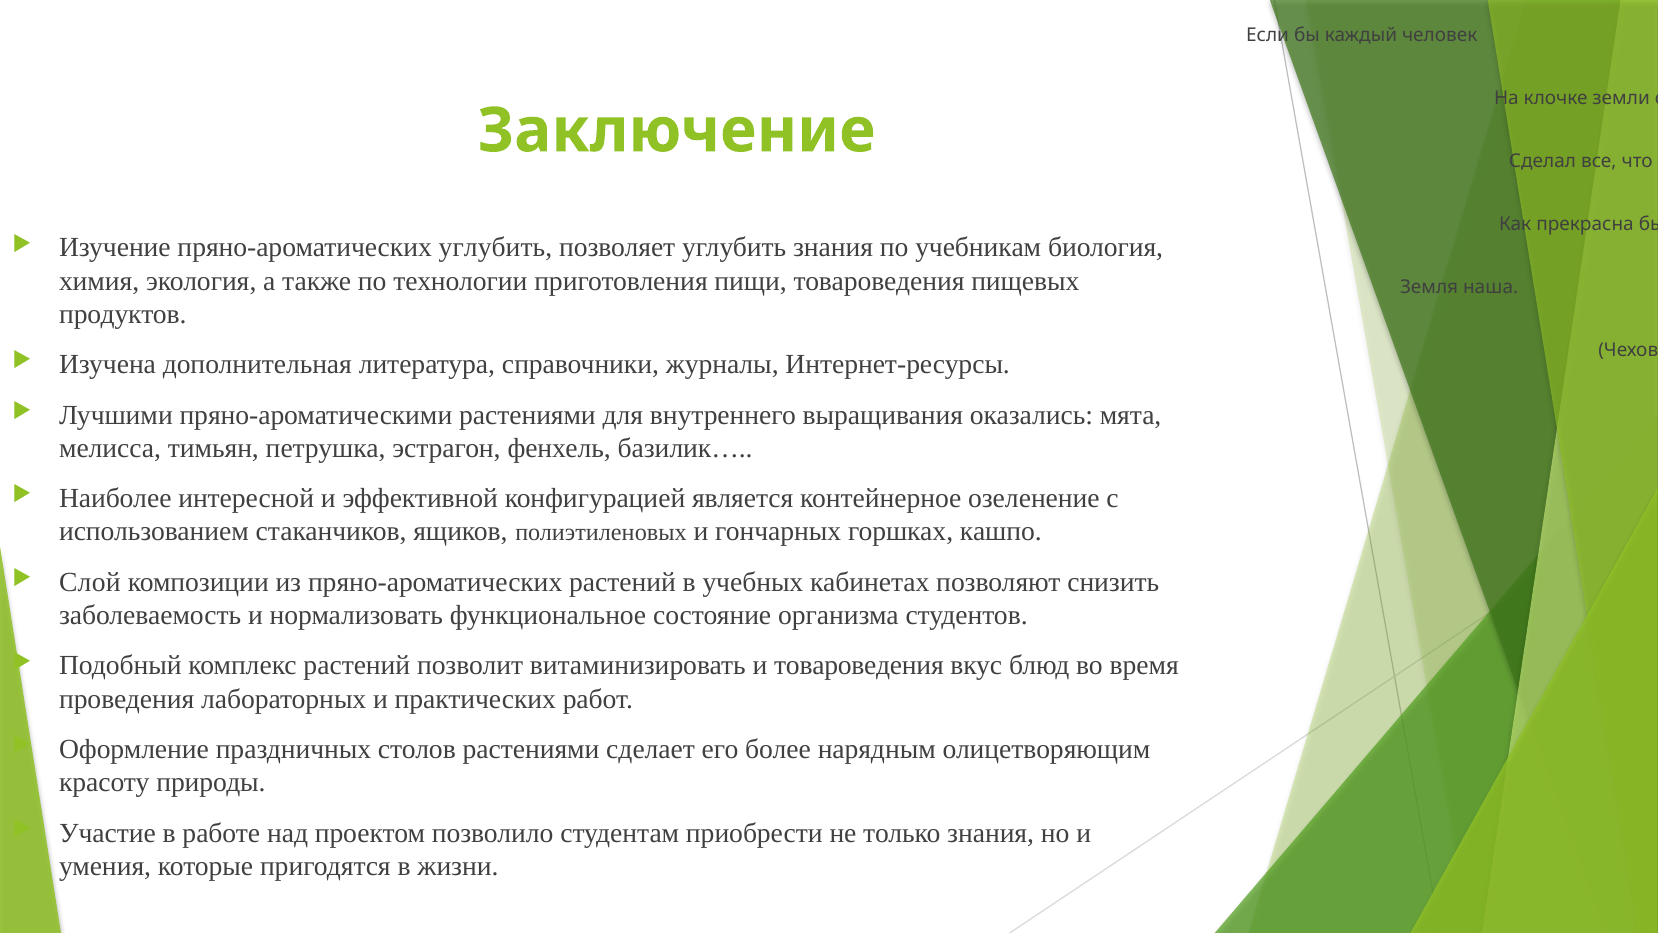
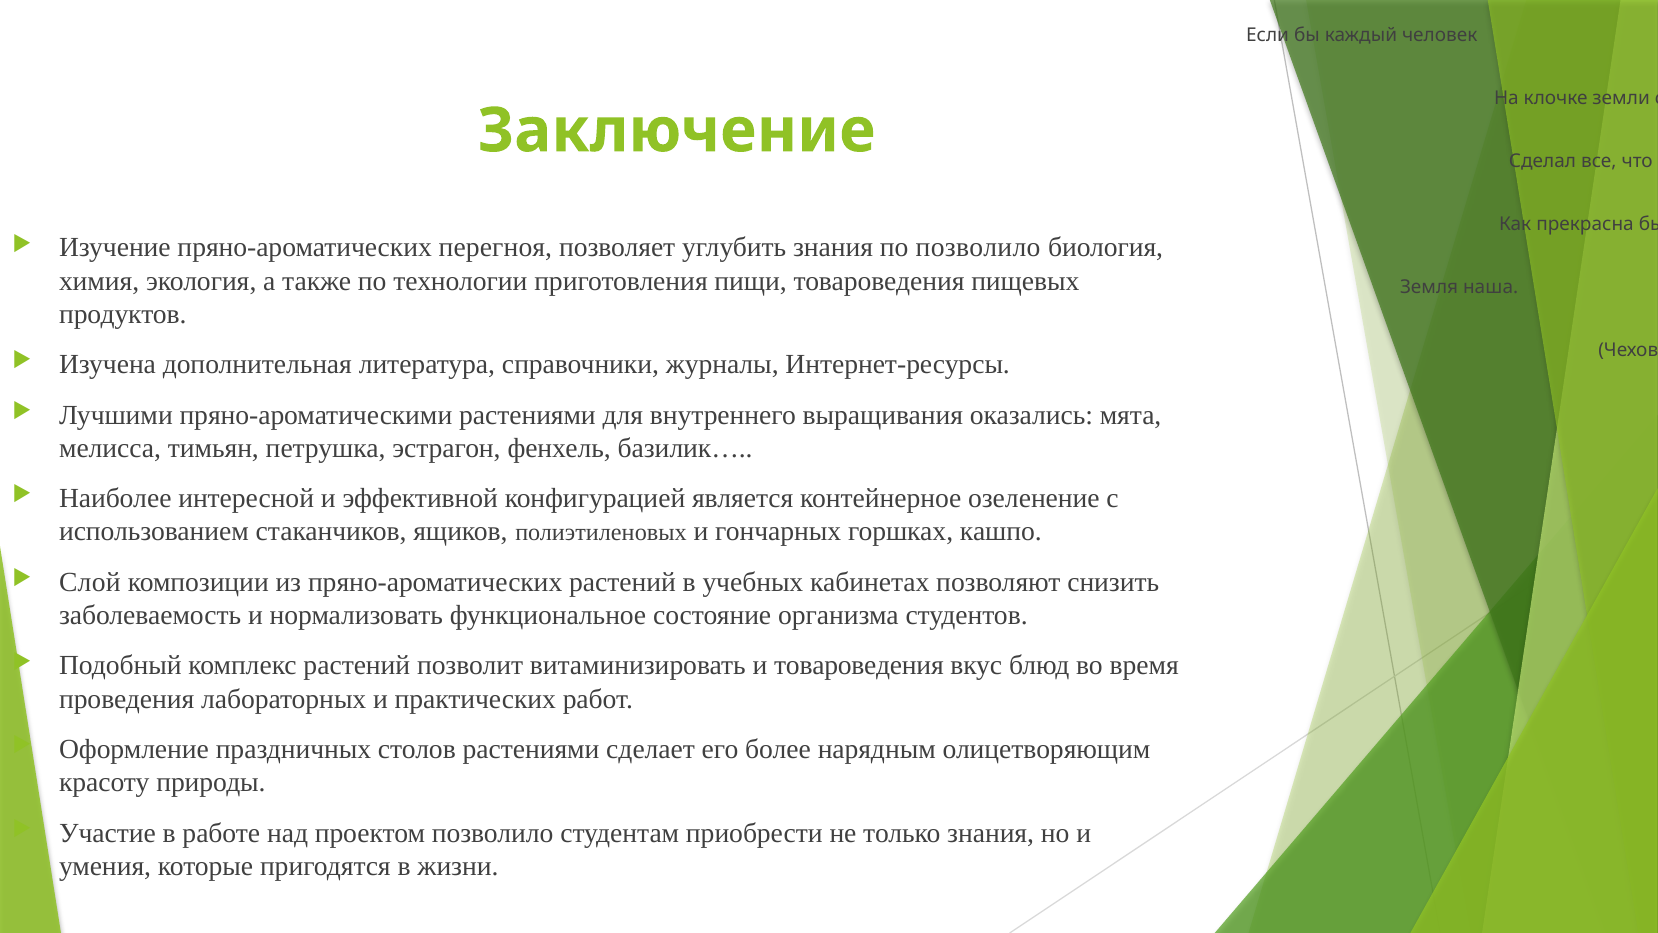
пряно-ароматических углубить: углубить -> перегноя
по учебникам: учебникам -> позволило
